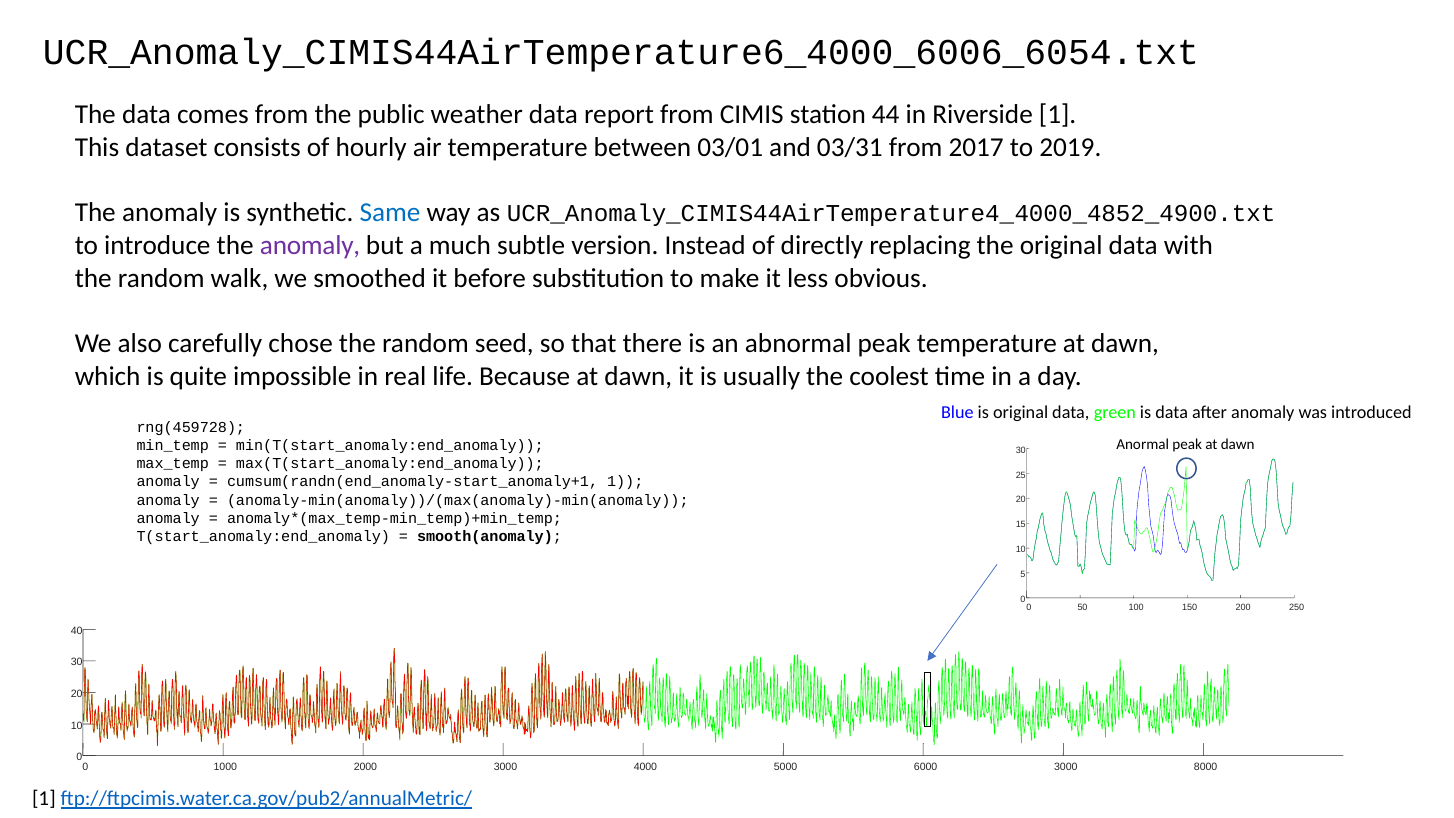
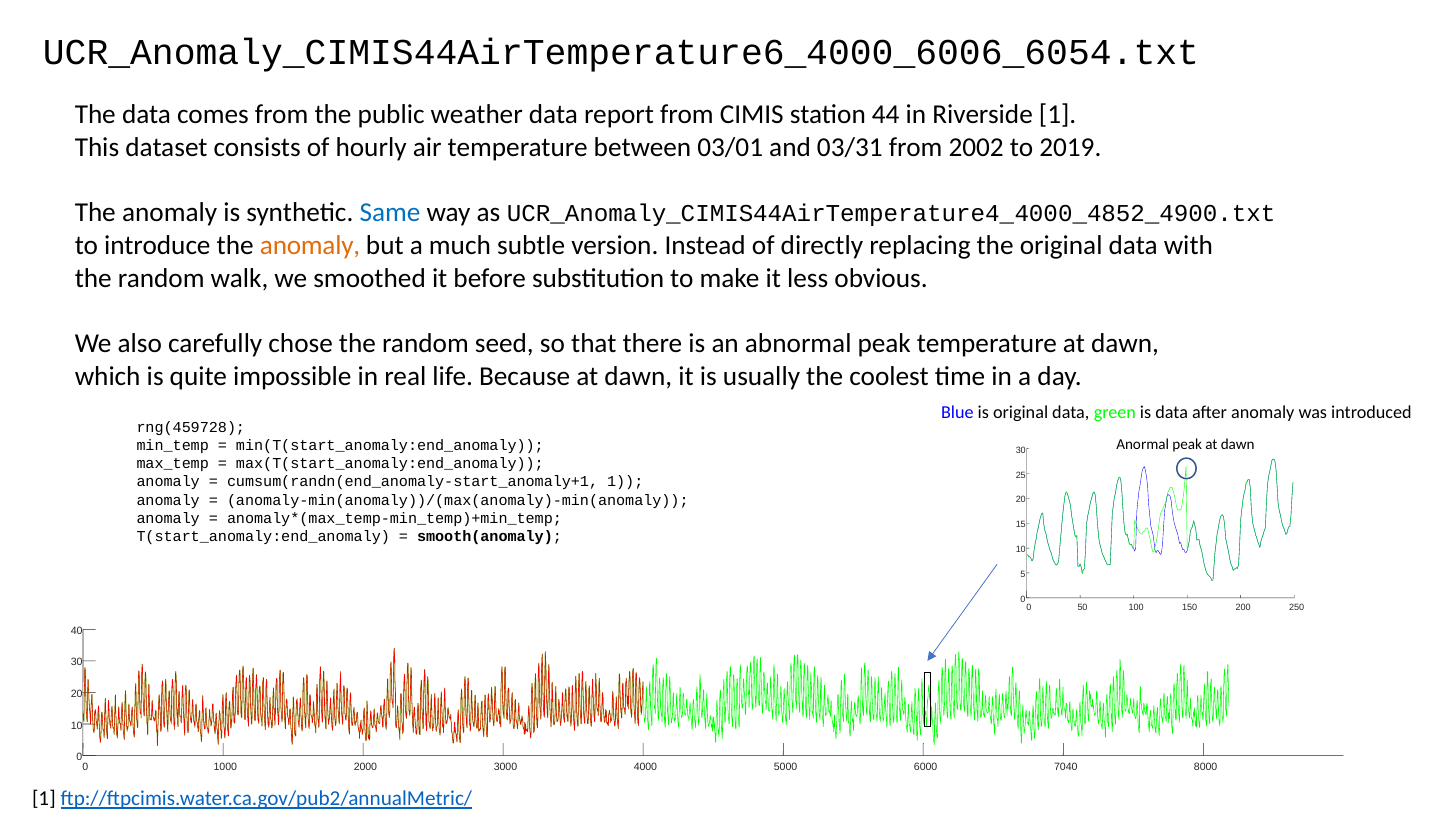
2017: 2017 -> 2002
anomaly at (310, 246) colour: purple -> orange
6000 3000: 3000 -> 7040
